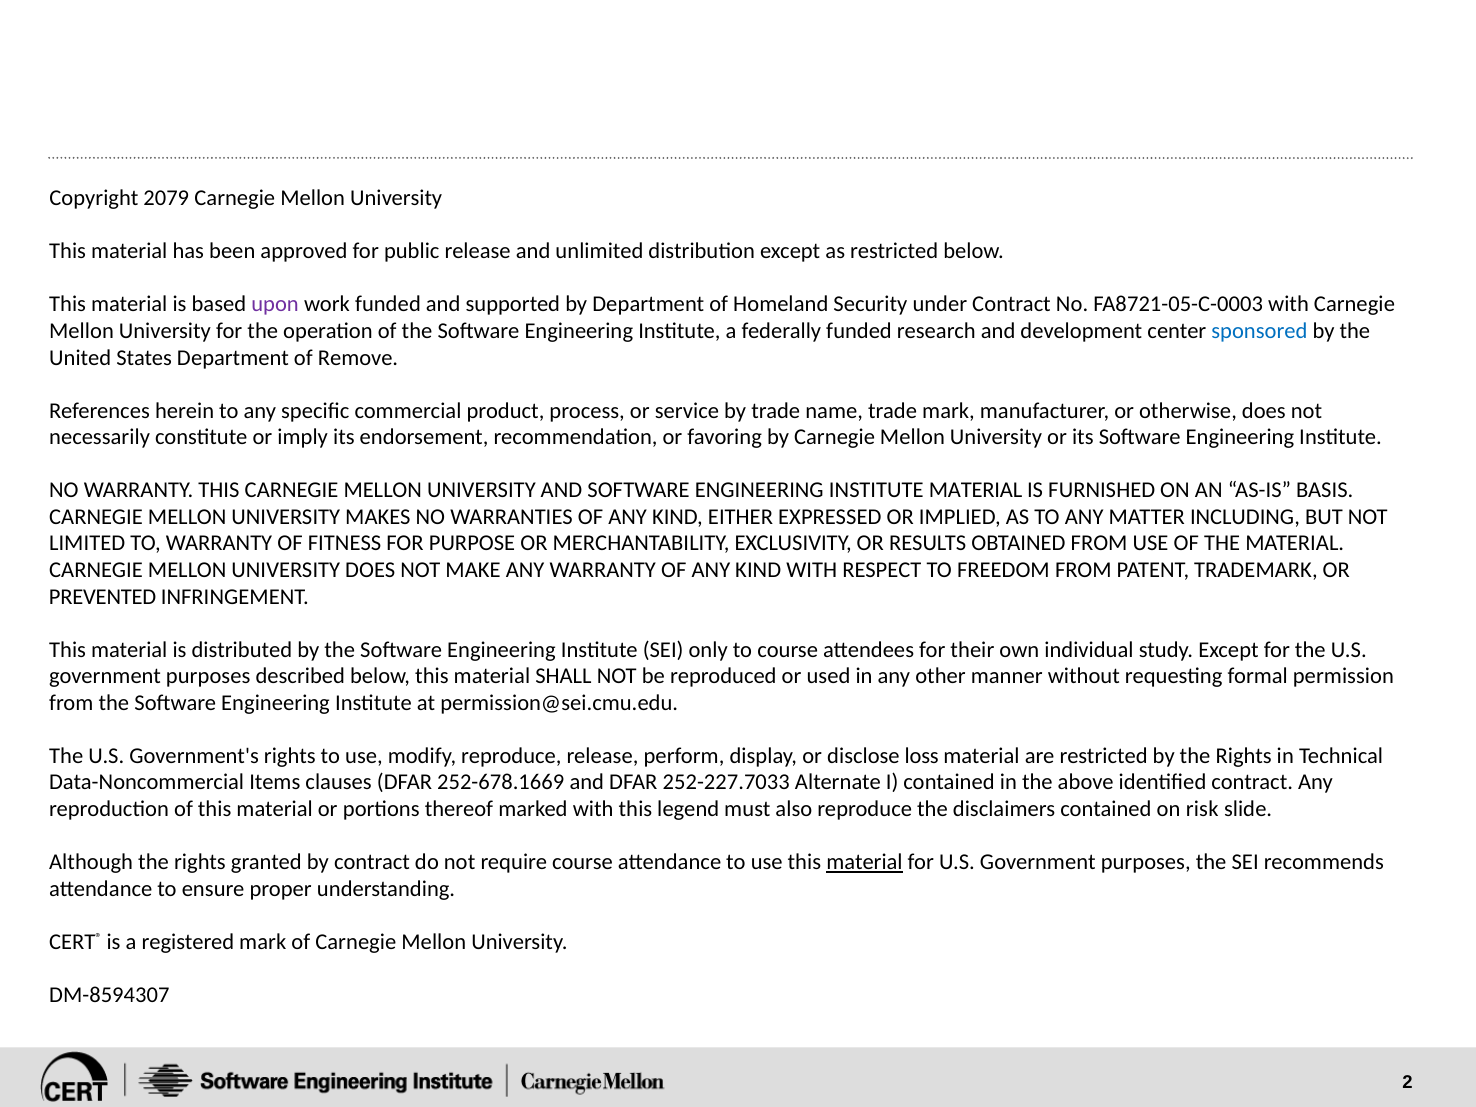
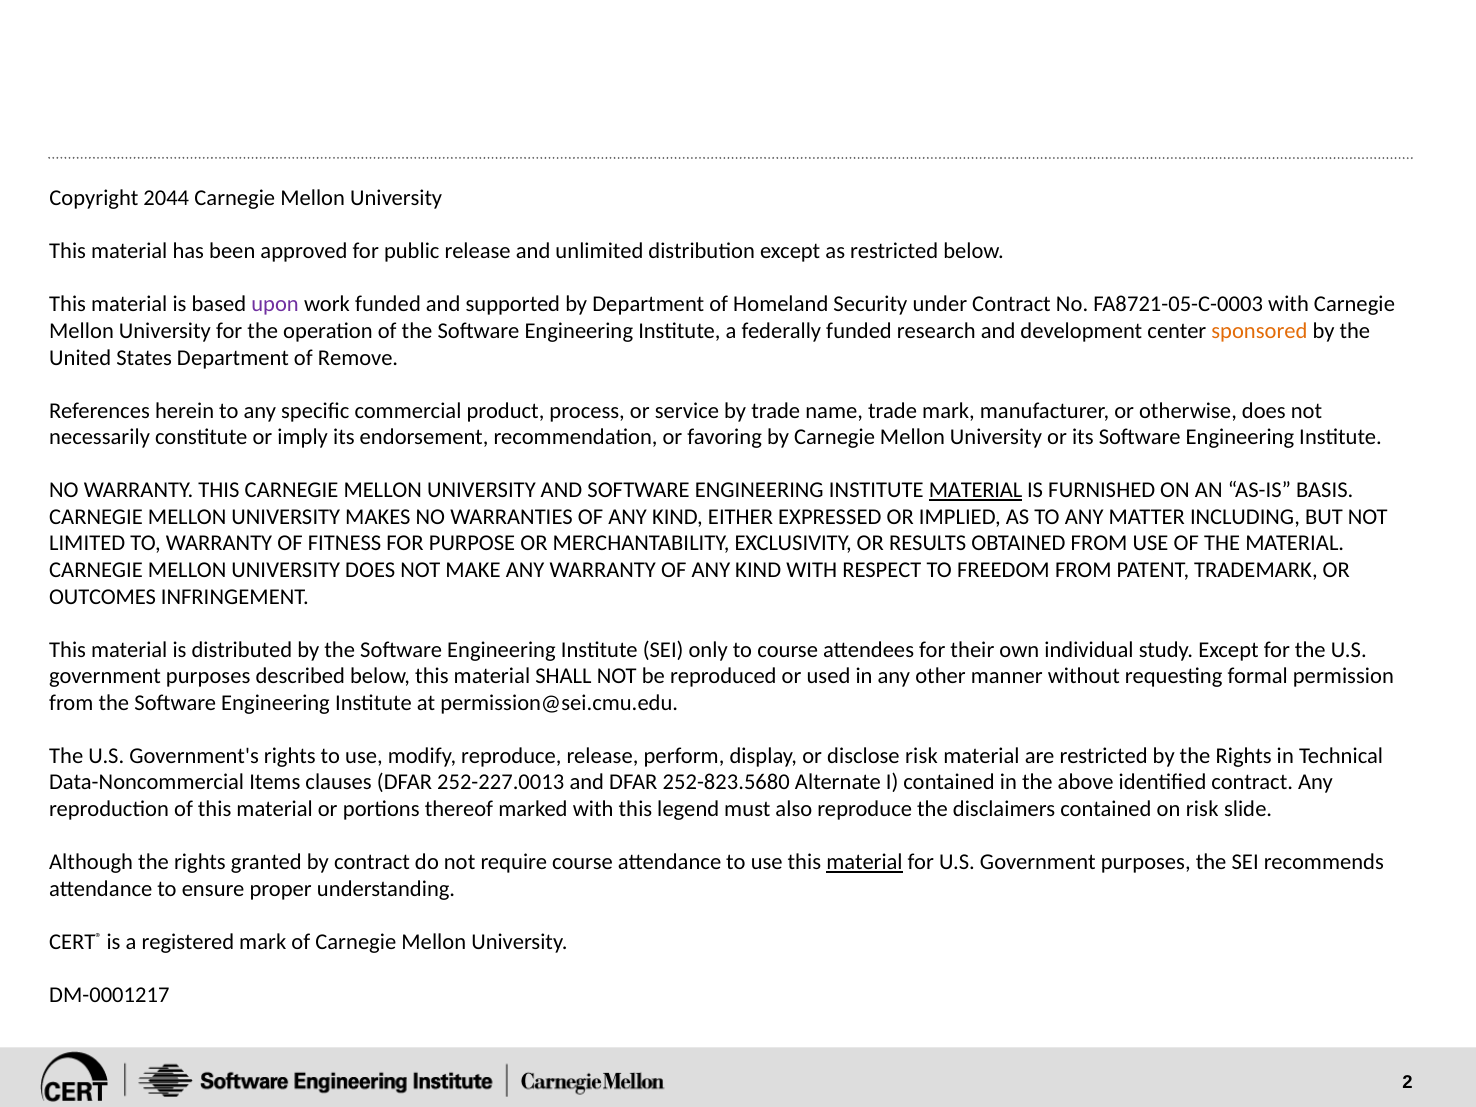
2079: 2079 -> 2044
sponsored colour: blue -> orange
MATERIAL at (976, 490) underline: none -> present
PREVENTED: PREVENTED -> OUTCOMES
disclose loss: loss -> risk
252-678.1669: 252-678.1669 -> 252-227.0013
252-227.7033: 252-227.7033 -> 252-823.5680
DM-8594307: DM-8594307 -> DM-0001217
